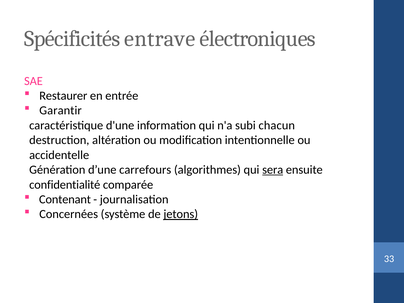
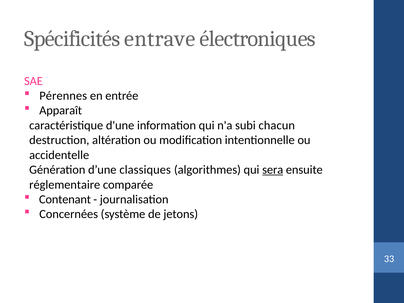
Restaurer: Restaurer -> Pérennes
Garantir: Garantir -> Apparaît
carrefours: carrefours -> classiques
confidentialité: confidentialité -> réglementaire
jetons underline: present -> none
